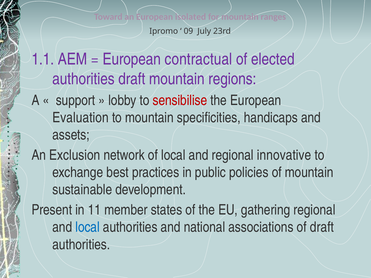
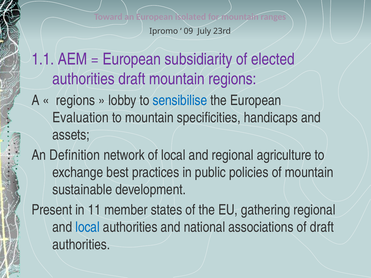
contractual: contractual -> subsidiarity
support at (76, 100): support -> regions
sensibilise colour: red -> blue
Exclusion: Exclusion -> Definition
innovative: innovative -> agriculture
